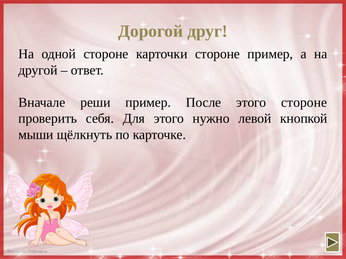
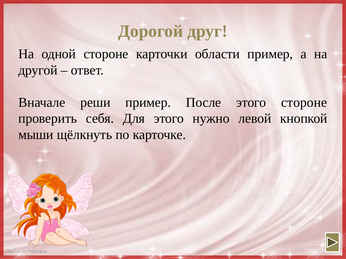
карточки стороне: стороне -> области
